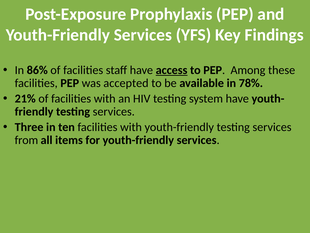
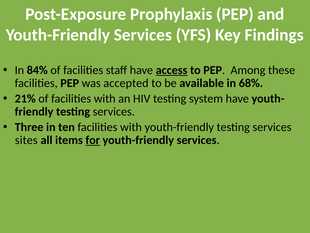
86%: 86% -> 84%
78%: 78% -> 68%
from: from -> sites
for underline: none -> present
